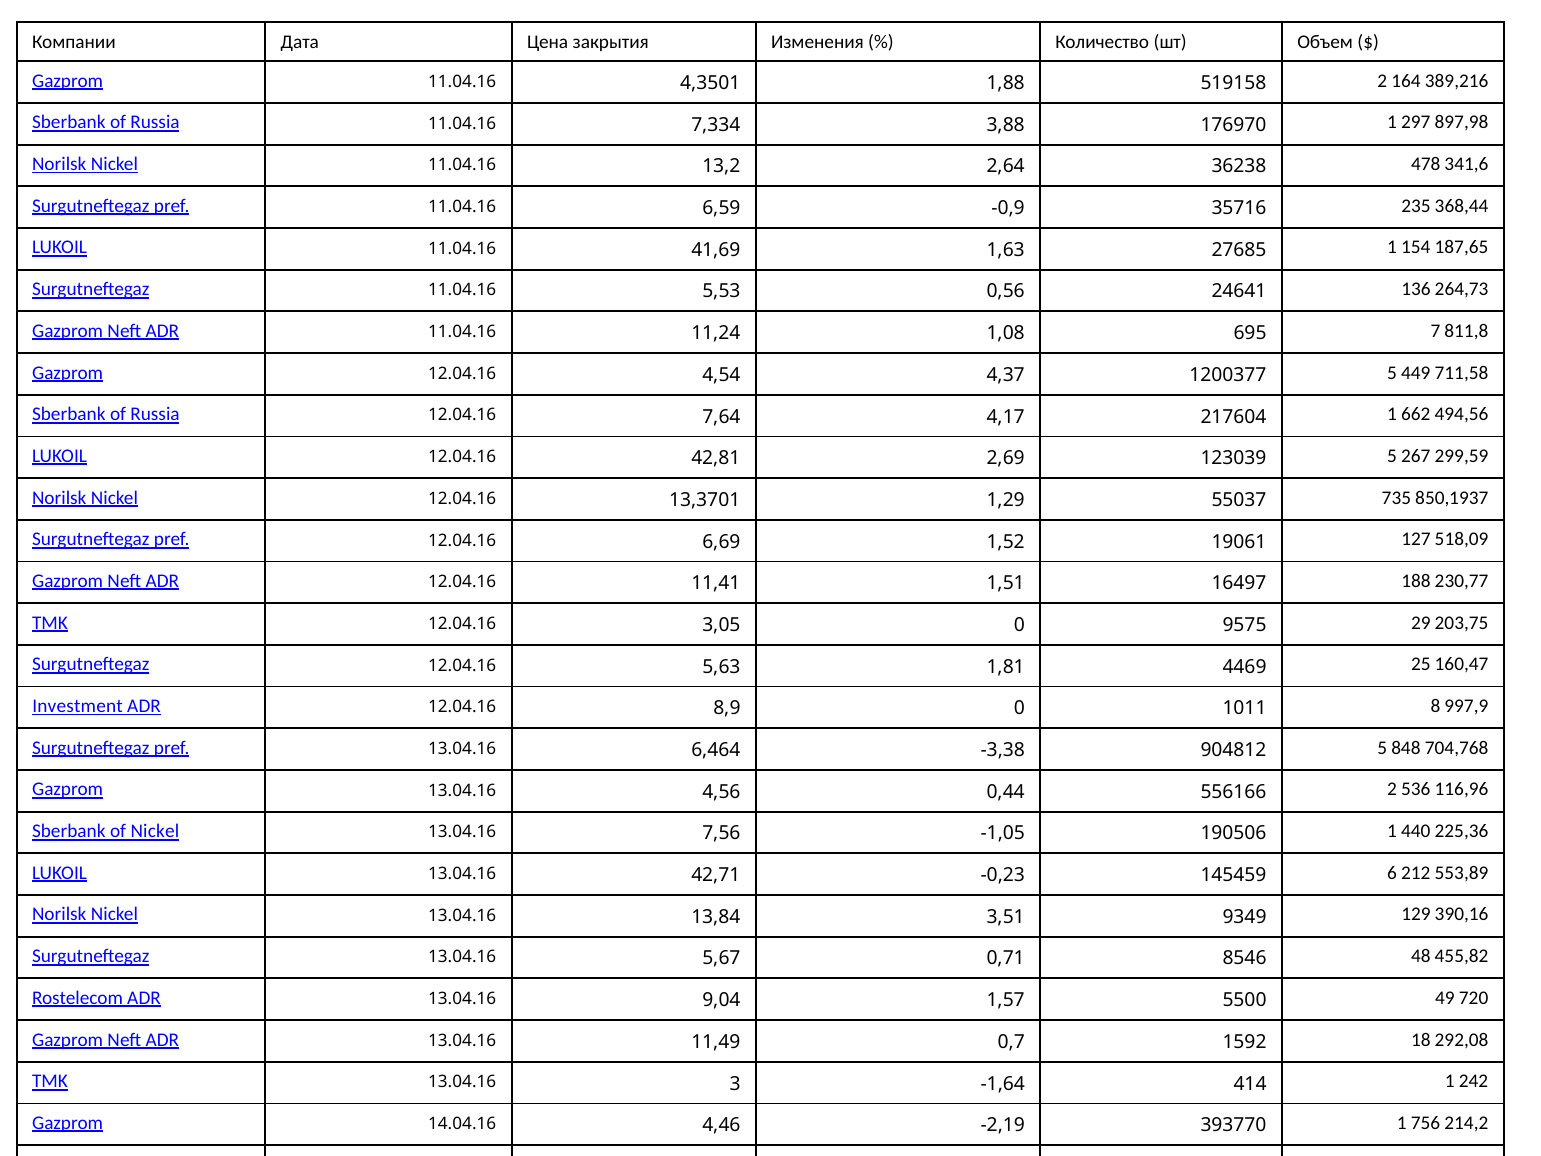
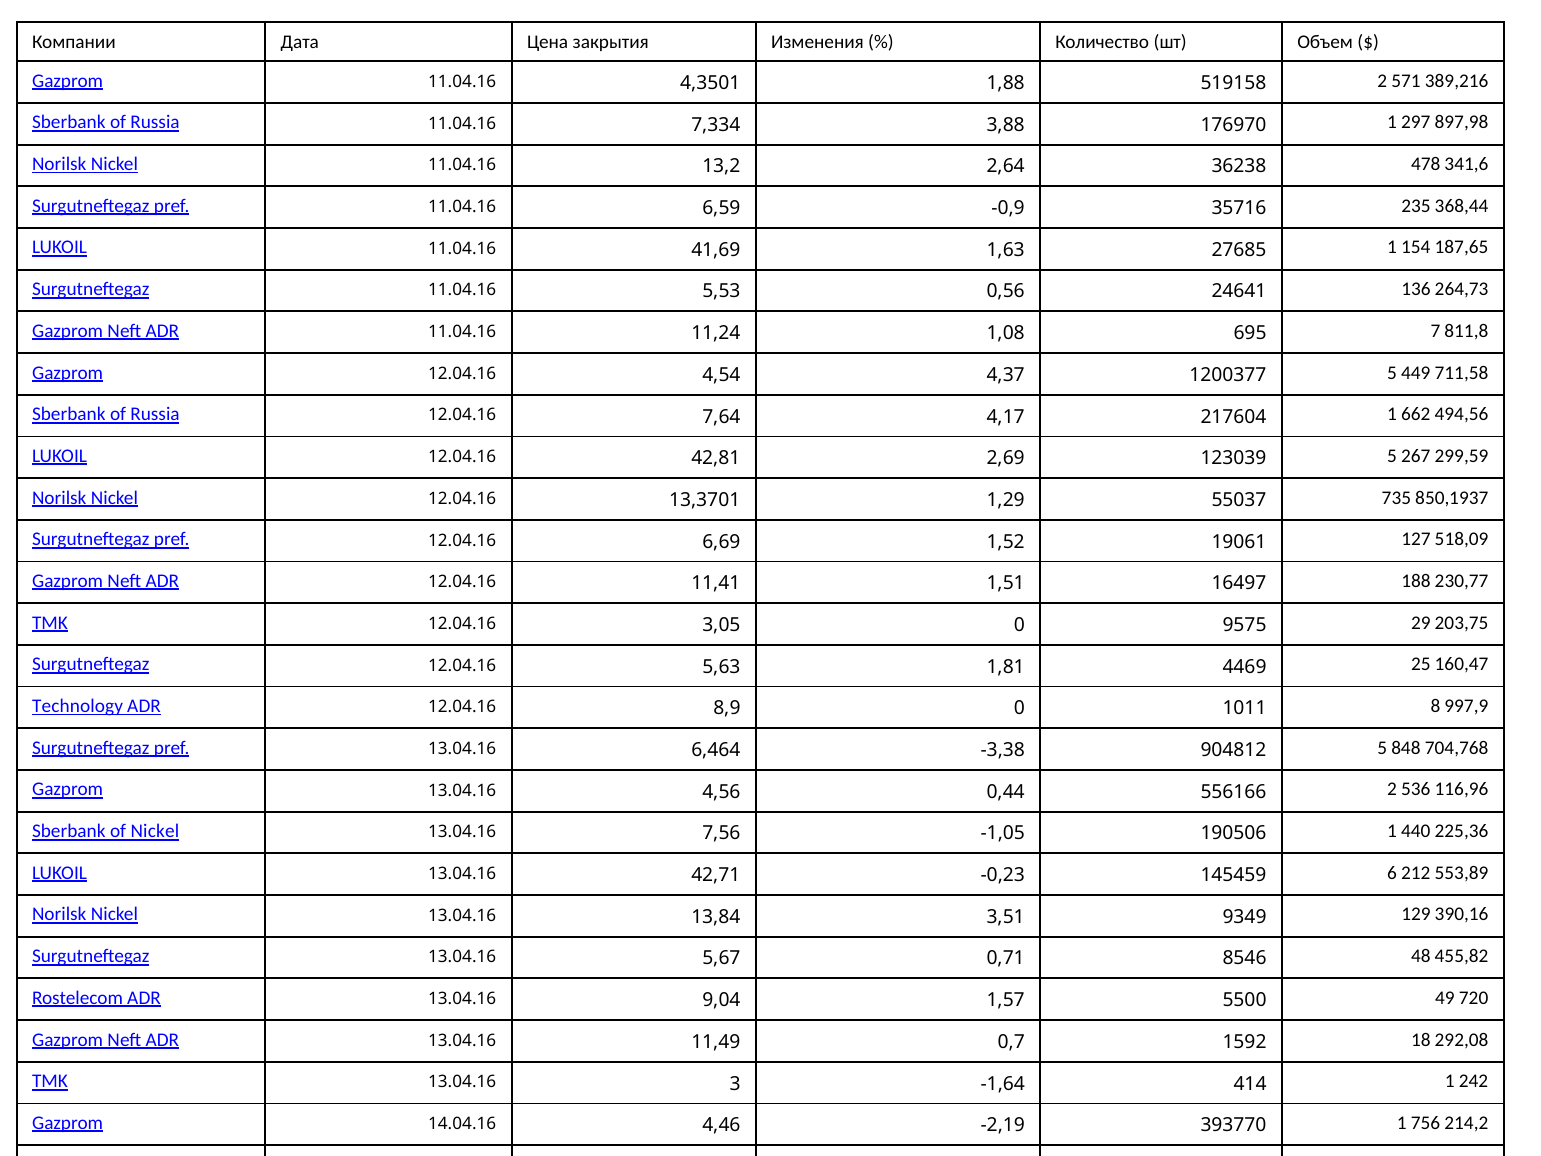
164: 164 -> 571
Investment: Investment -> Technology
